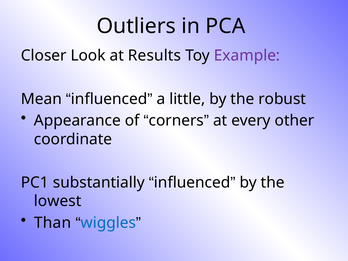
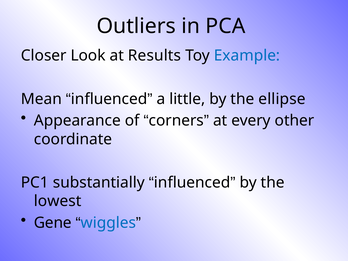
Example colour: purple -> blue
robust: robust -> ellipse
Than: Than -> Gene
